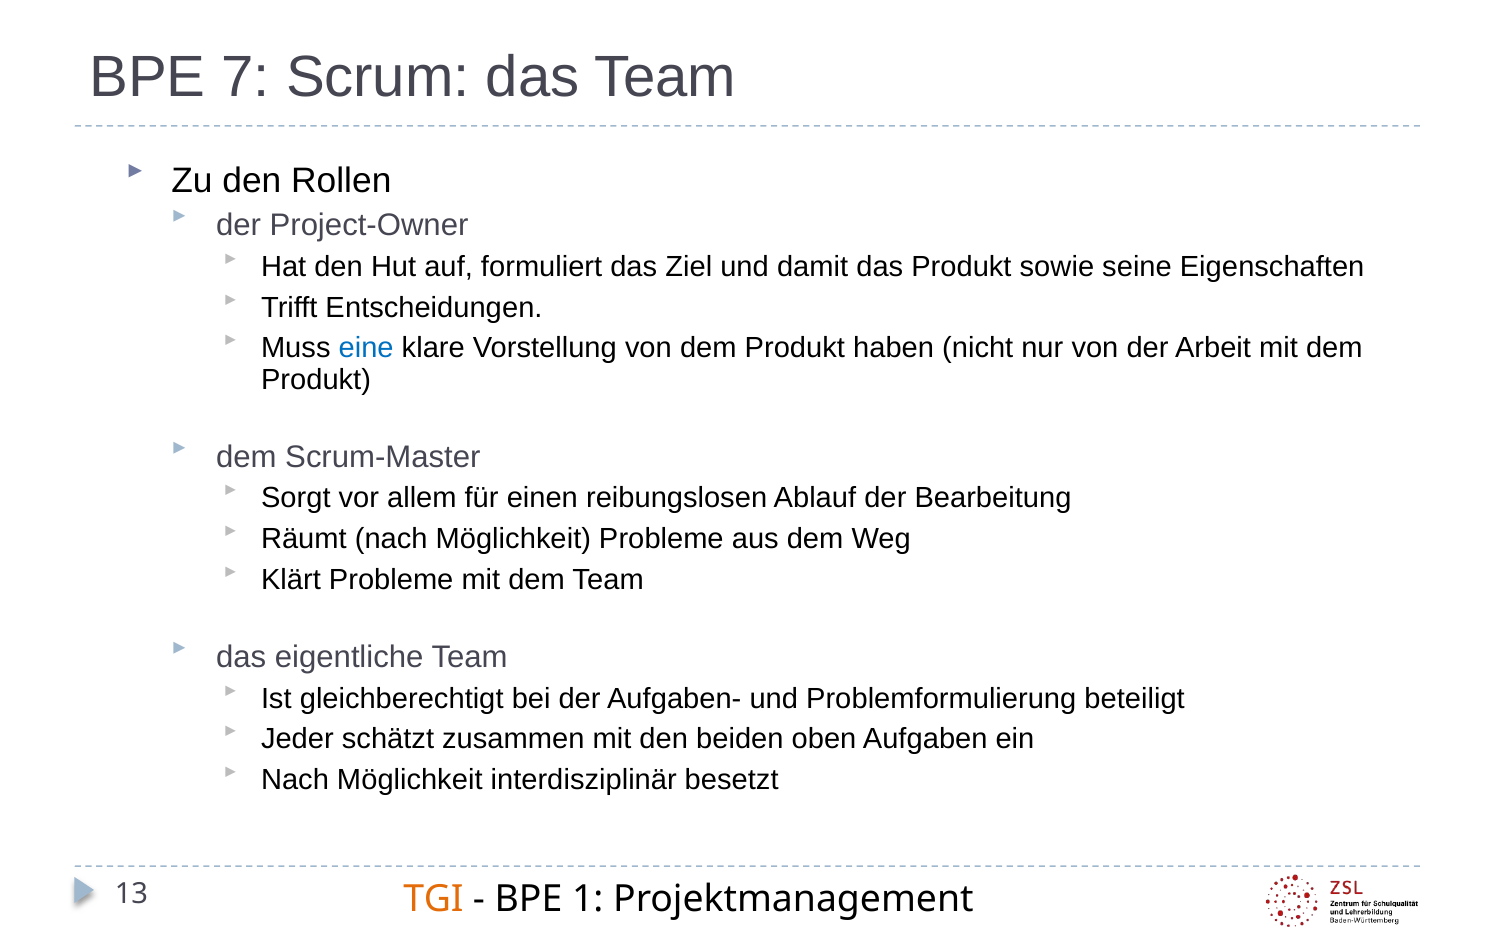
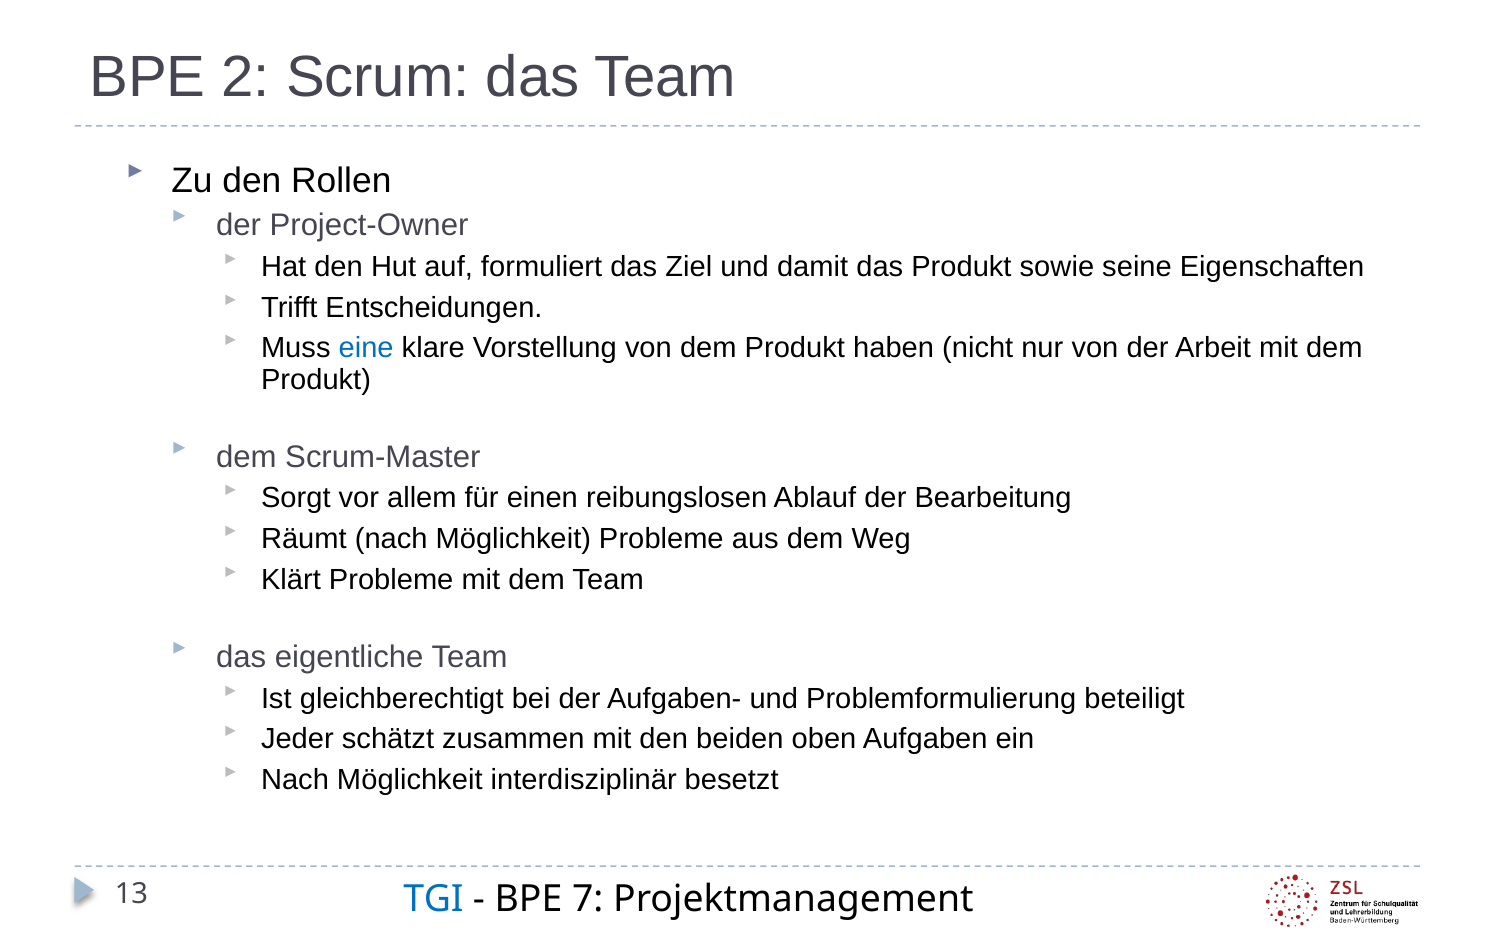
7: 7 -> 2
TGI colour: orange -> blue
1: 1 -> 7
